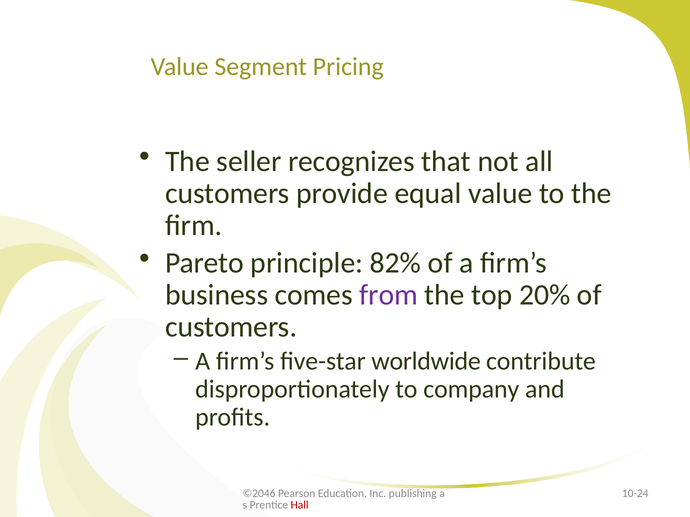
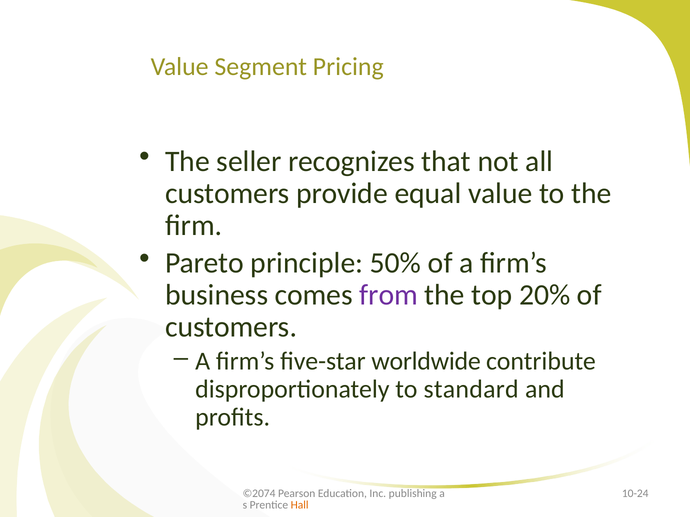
82%: 82% -> 50%
company: company -> standard
©2046: ©2046 -> ©2074
Hall colour: red -> orange
